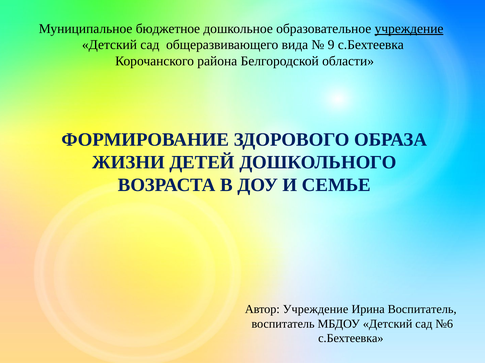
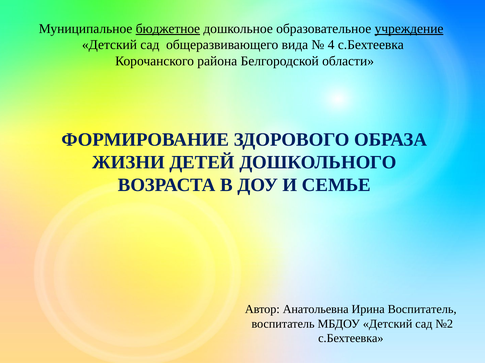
бюджетное underline: none -> present
9: 9 -> 4
Автор Учреждение: Учреждение -> Анатольевна
№6: №6 -> №2
